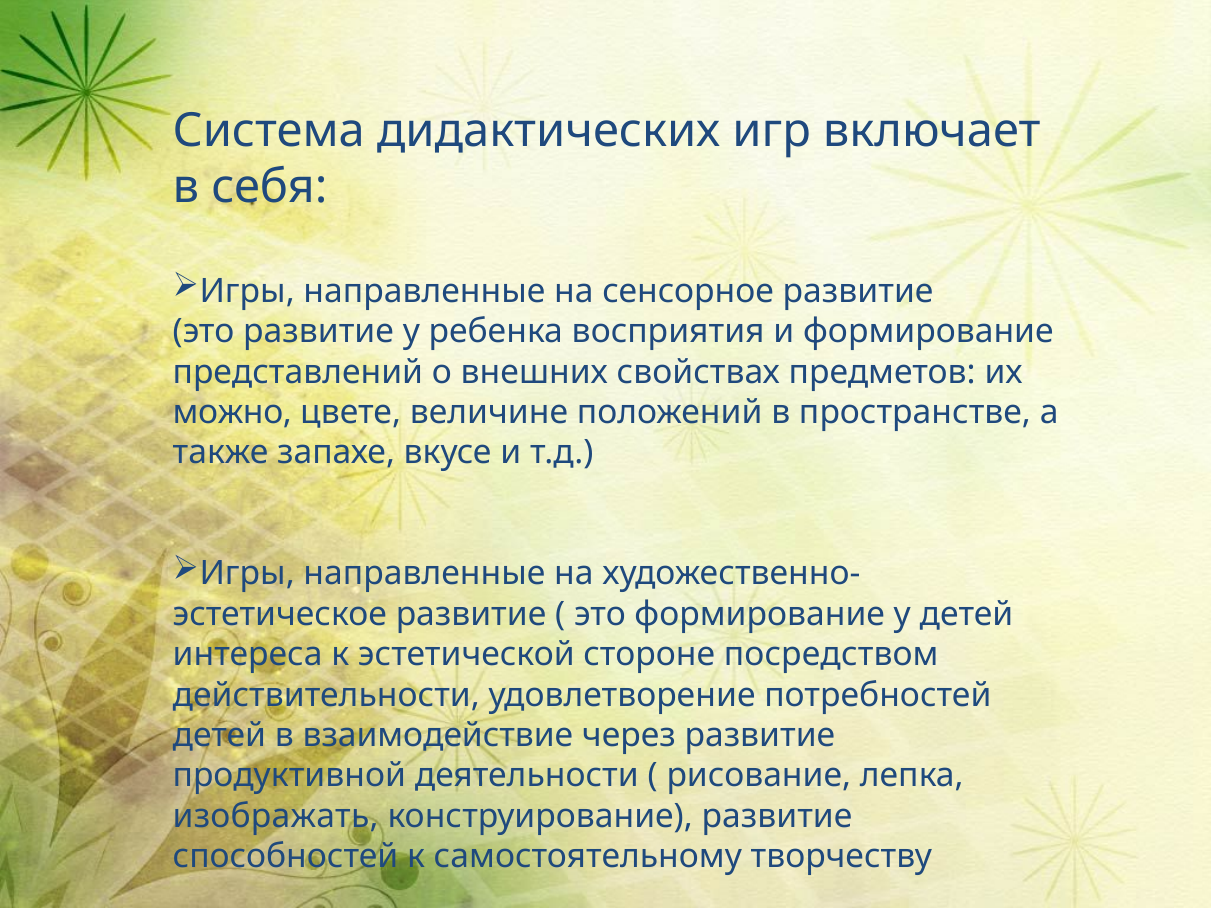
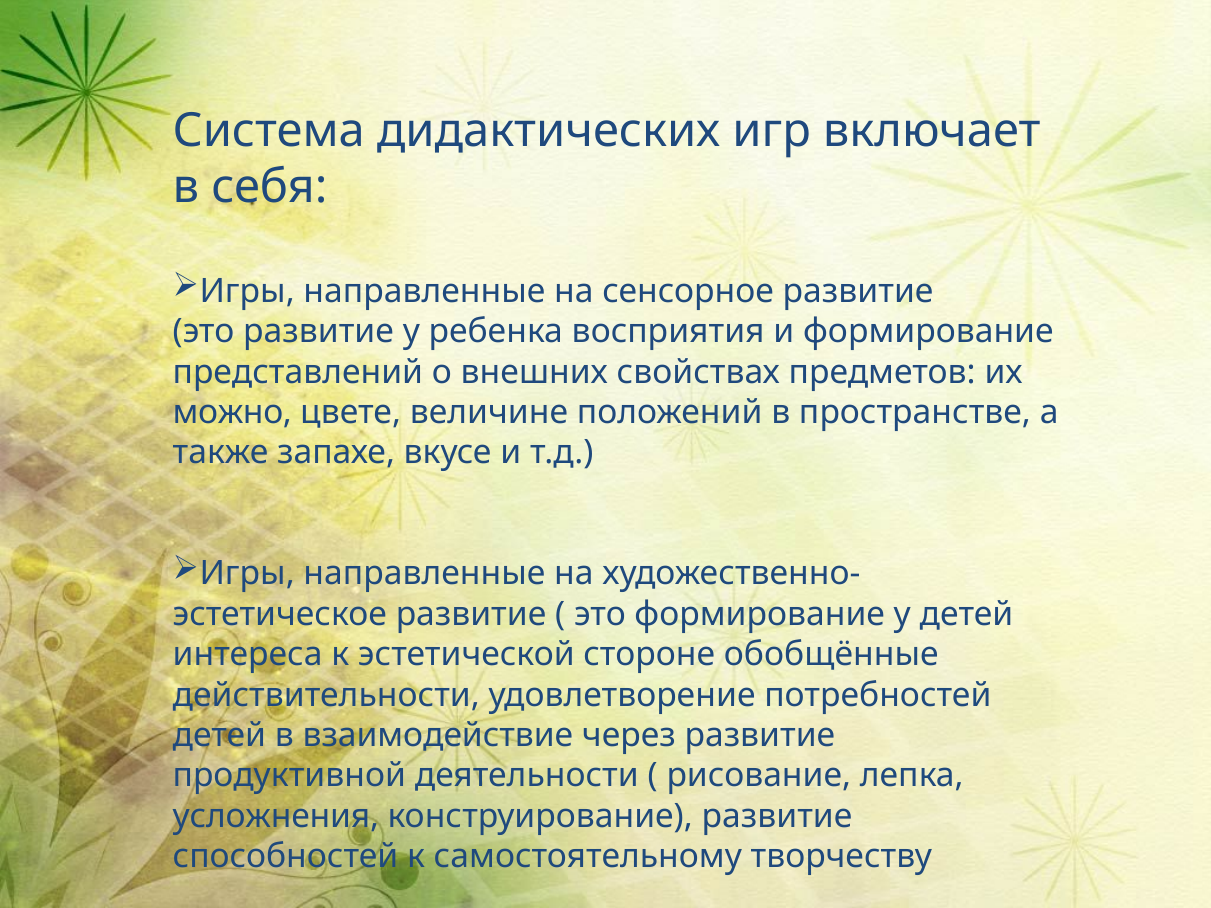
посредством: посредством -> обобщённые
изображать: изображать -> усложнения
